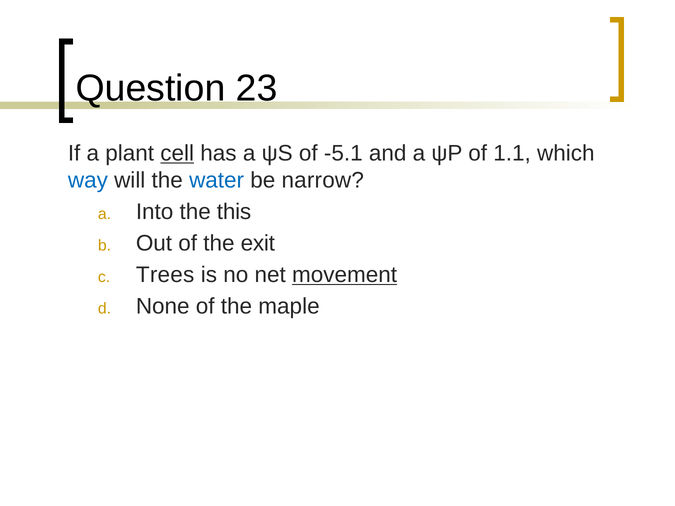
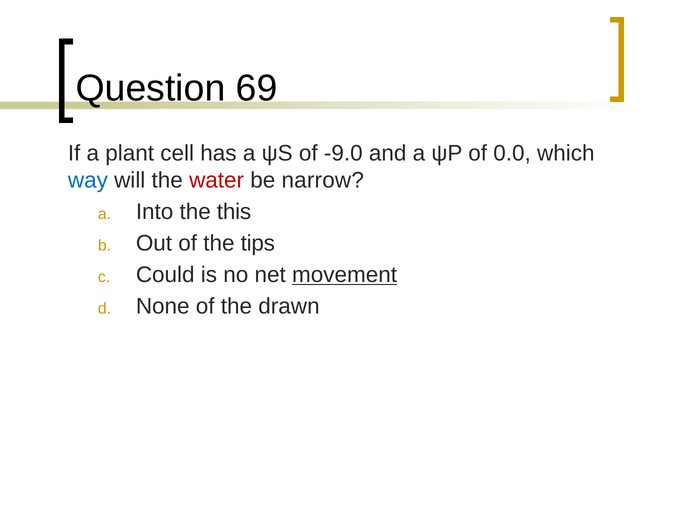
23: 23 -> 69
cell underline: present -> none
-5.1: -5.1 -> -9.0
1.1: 1.1 -> 0.0
water colour: blue -> red
exit: exit -> tips
Trees: Trees -> Could
maple: maple -> drawn
